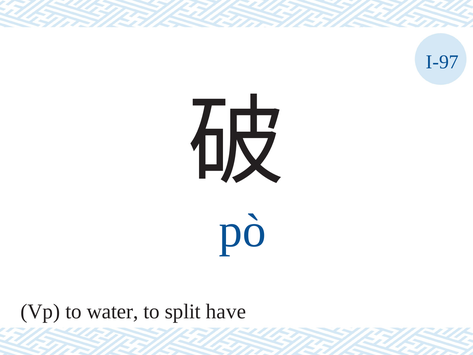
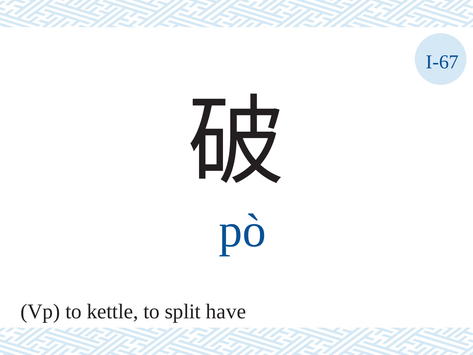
I-97: I-97 -> I-67
water: water -> kettle
